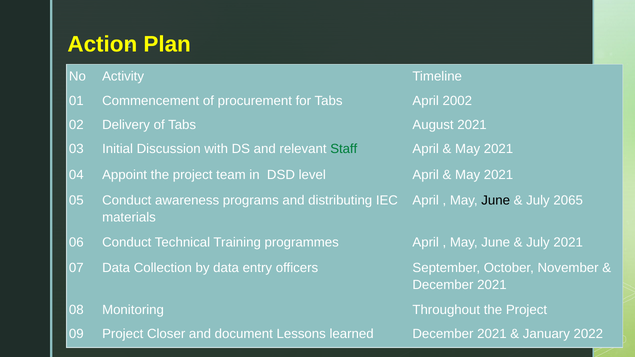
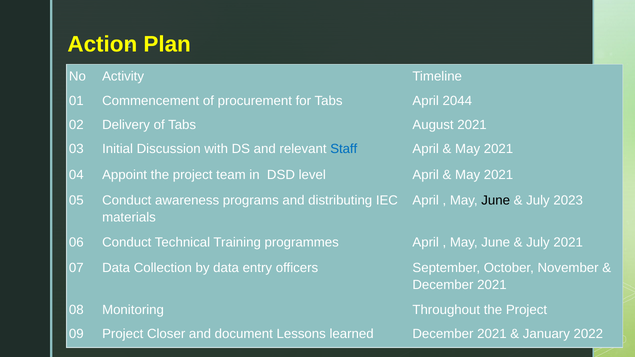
2002: 2002 -> 2044
Staff colour: green -> blue
2065: 2065 -> 2023
